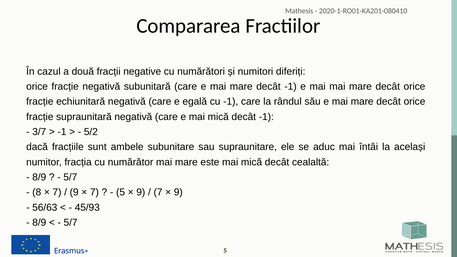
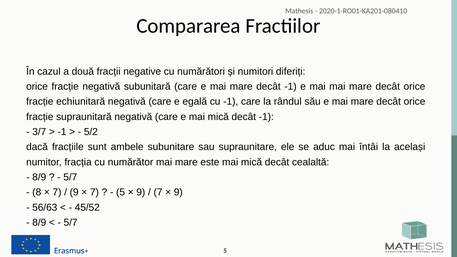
45/93: 45/93 -> 45/52
